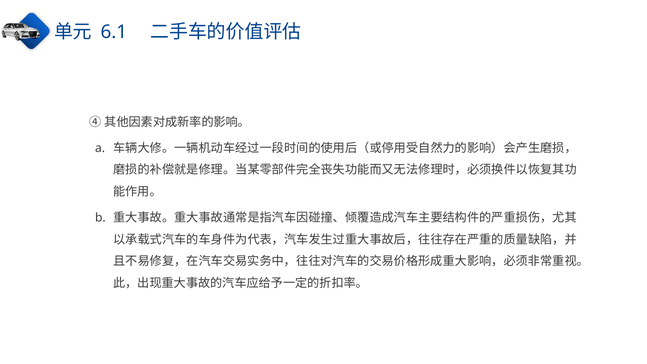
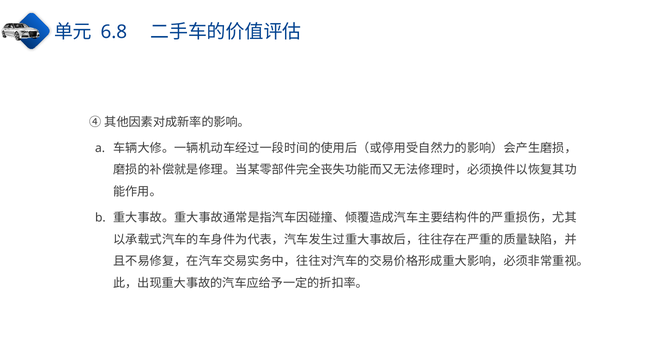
6.1: 6.1 -> 6.8
